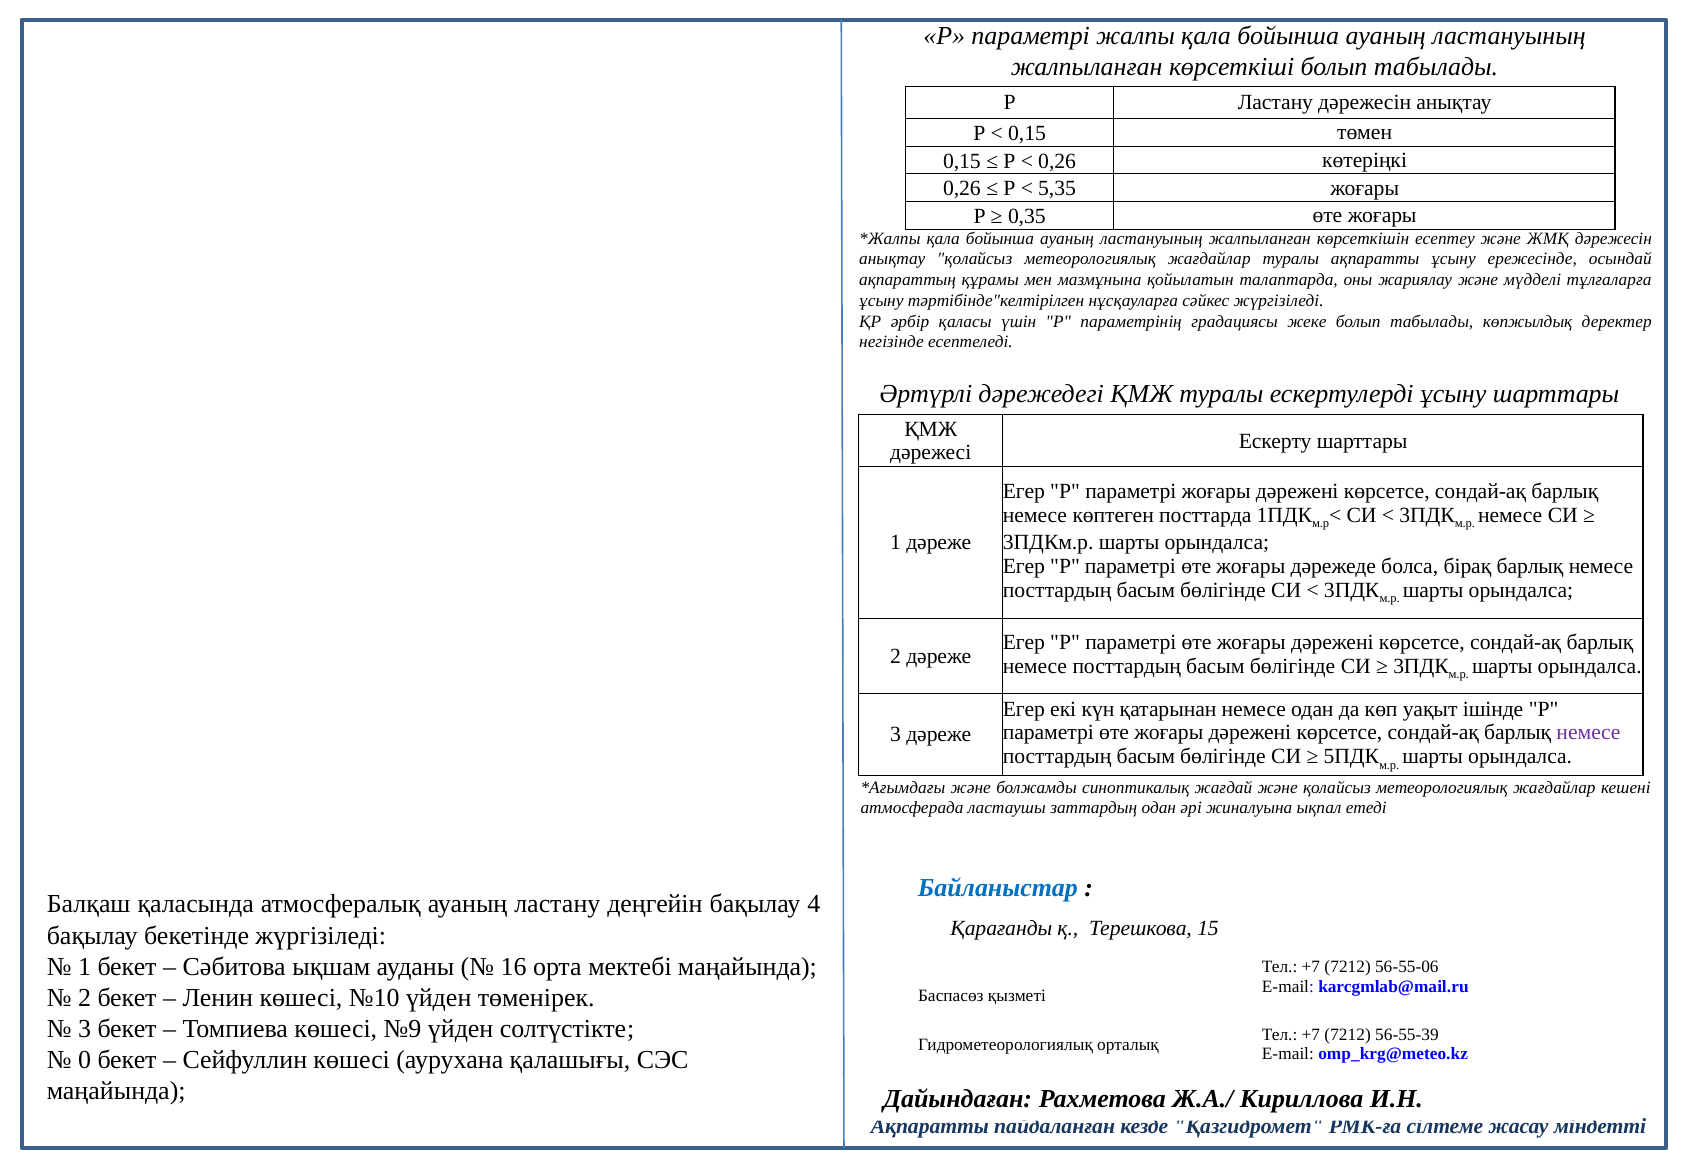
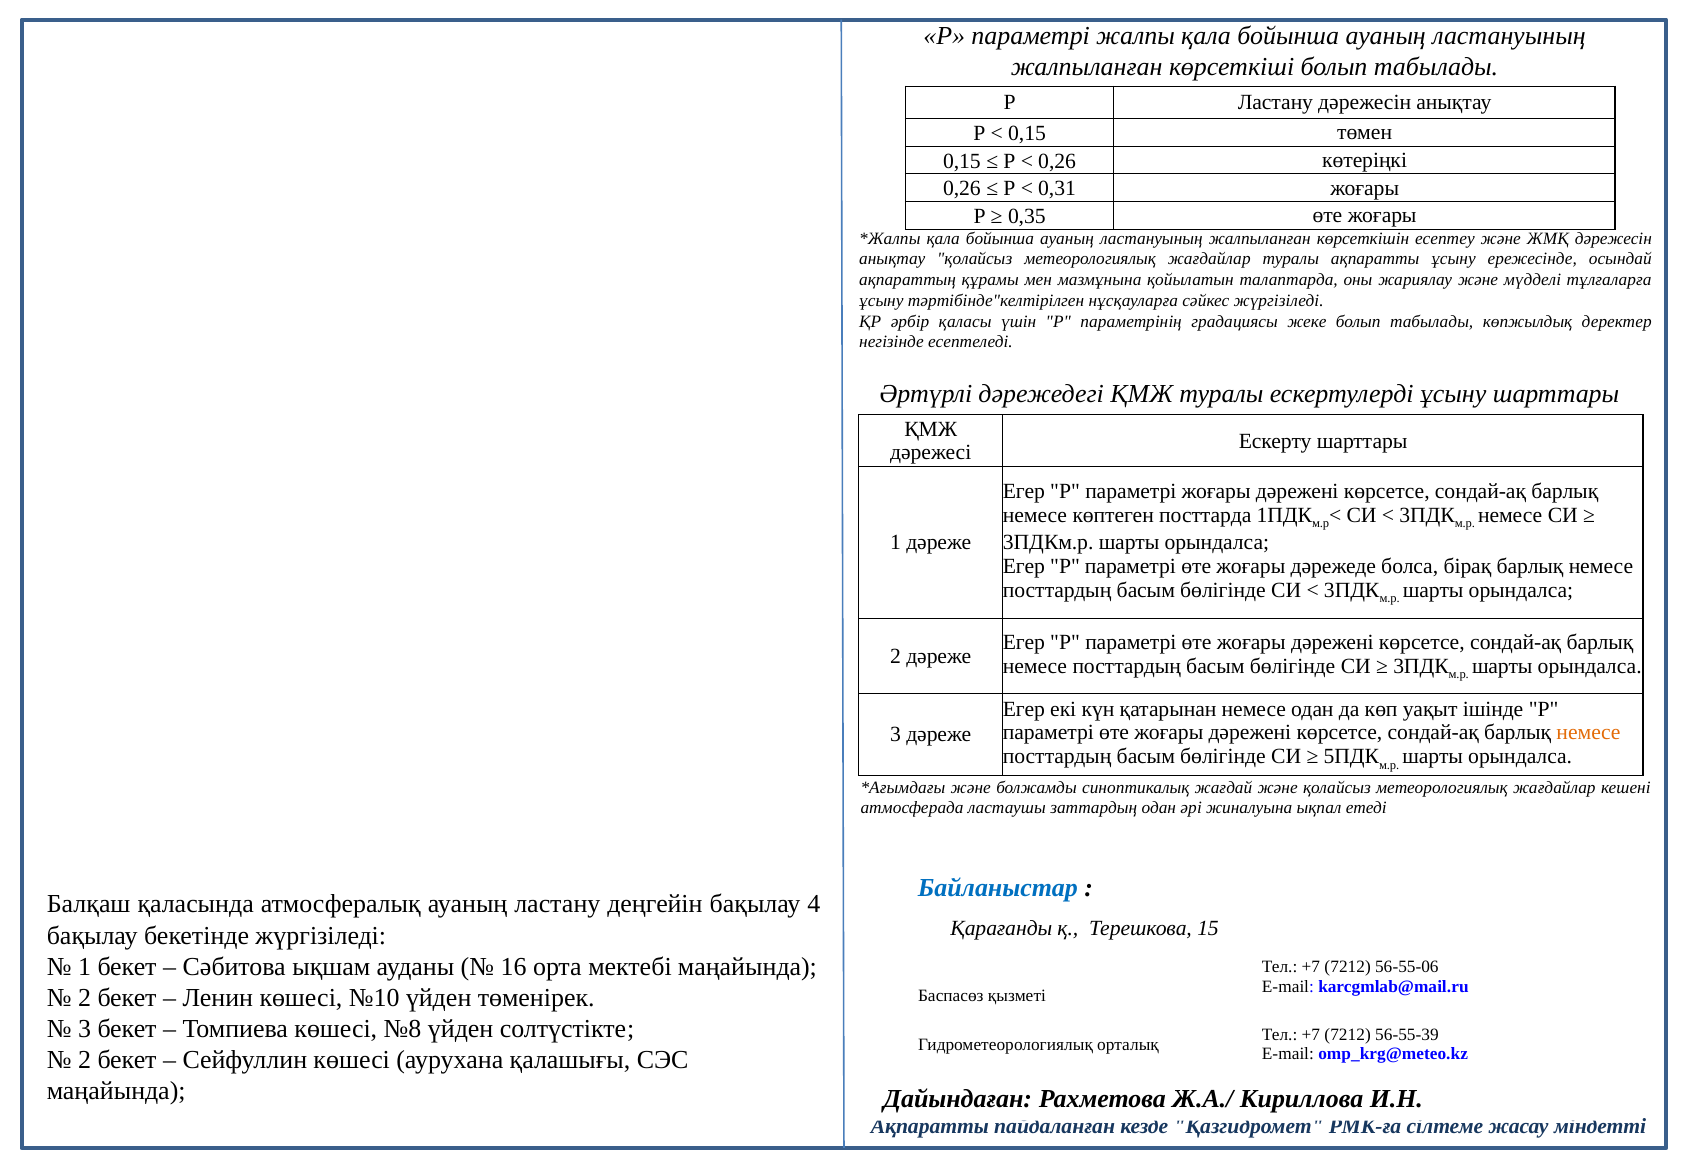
5,35: 5,35 -> 0,31
немесе at (1588, 733) colour: purple -> orange
№9: №9 -> №8
0 at (85, 1061): 0 -> 2
